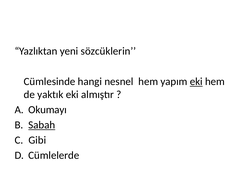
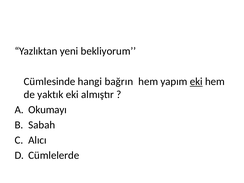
sözcüklerin: sözcüklerin -> bekliyorum
nesnel: nesnel -> bağrın
Sabah underline: present -> none
Gibi: Gibi -> Alıcı
